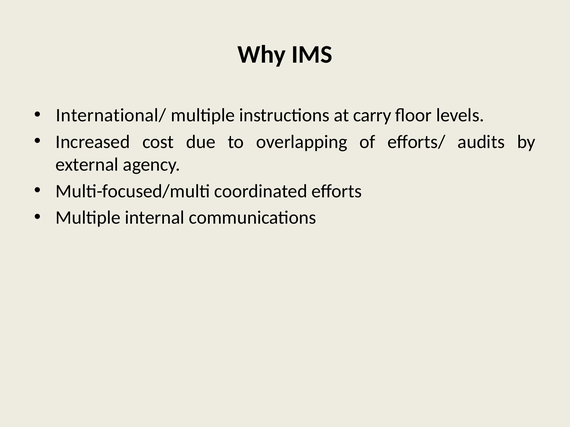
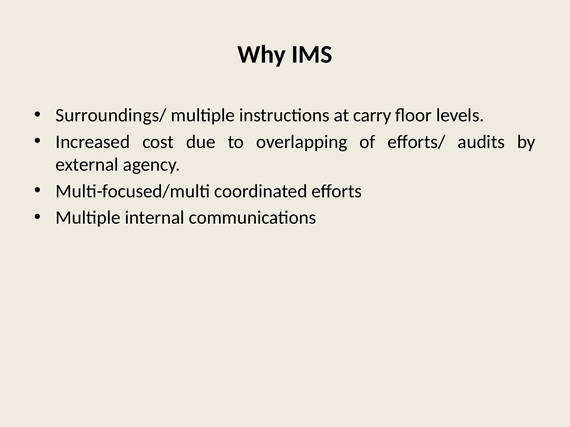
International/: International/ -> Surroundings/
